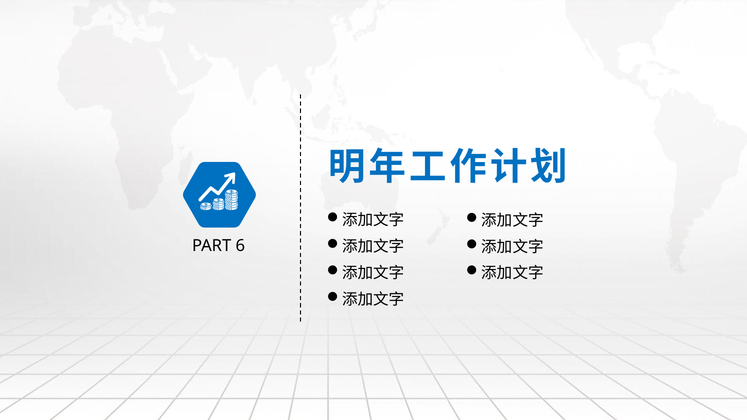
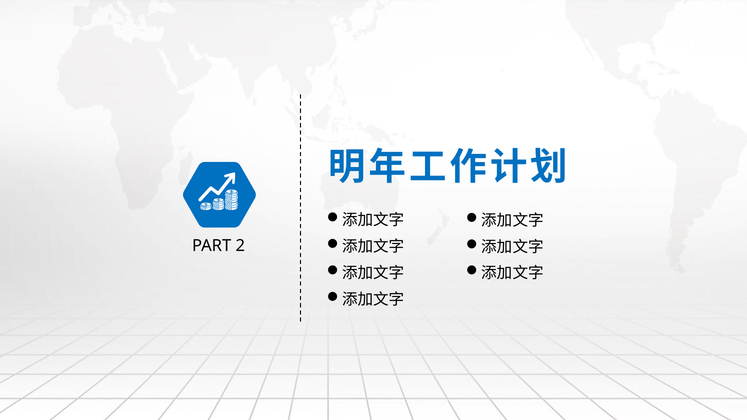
6: 6 -> 2
